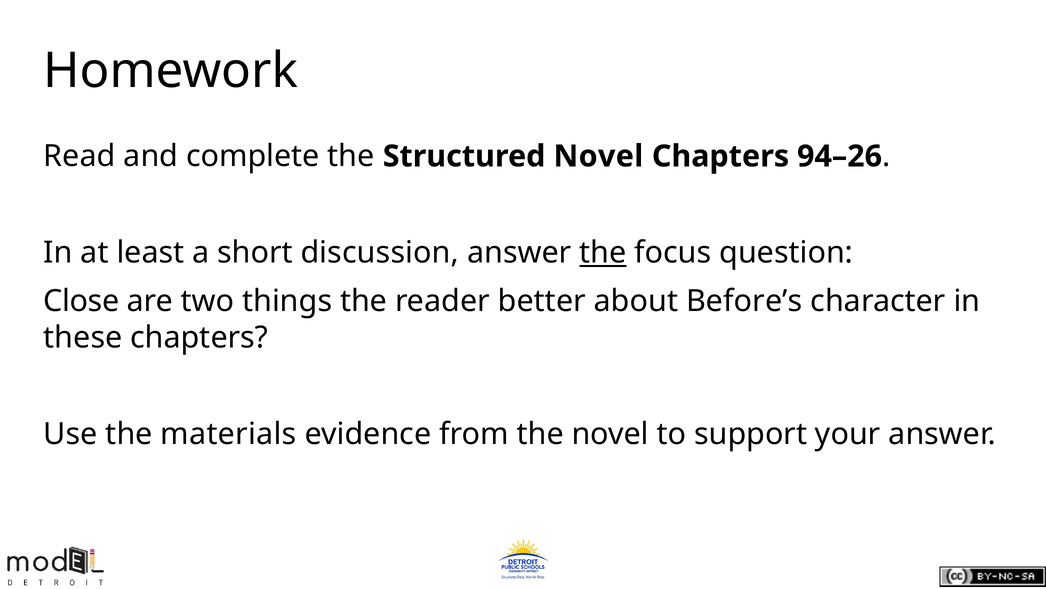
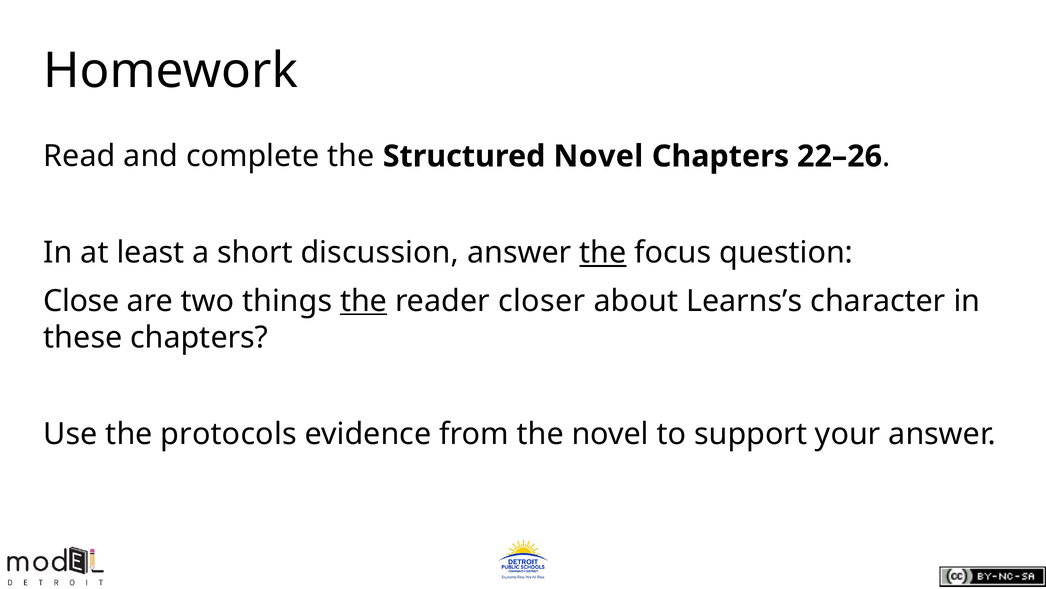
94–26: 94–26 -> 22–26
the at (364, 301) underline: none -> present
better: better -> closer
Before’s: Before’s -> Learns’s
materials: materials -> protocols
